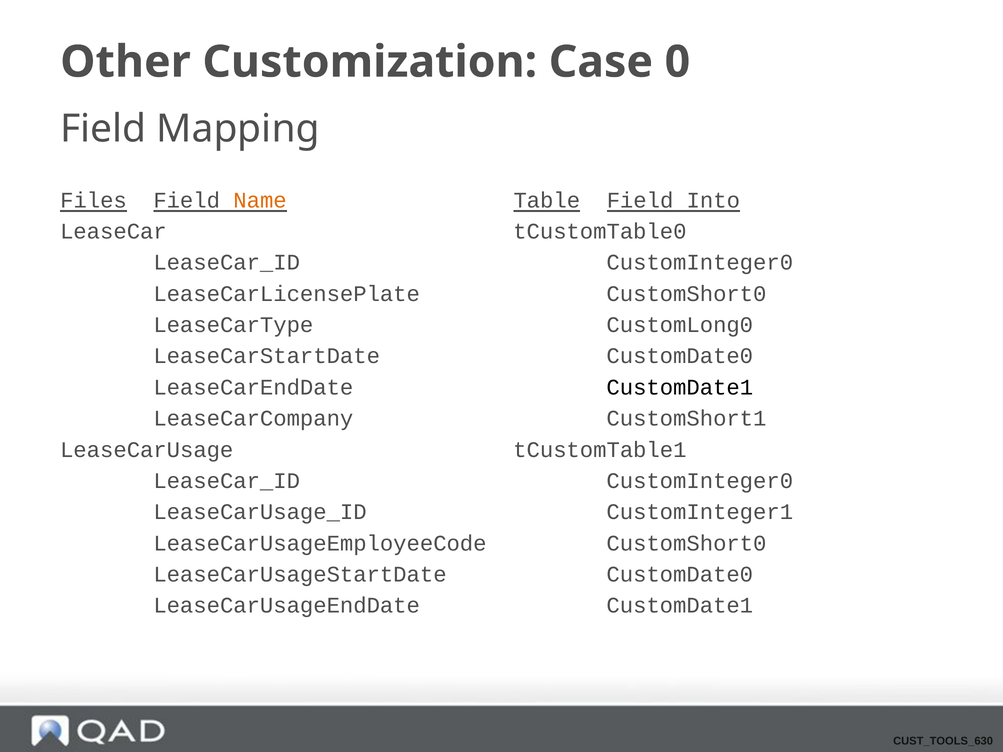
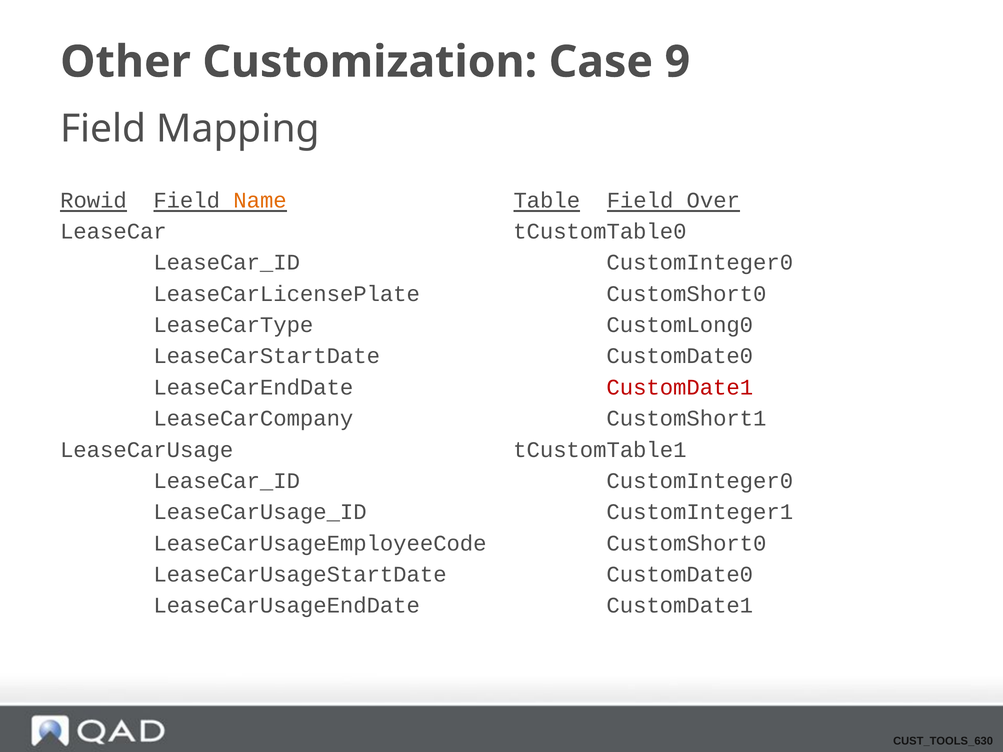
0: 0 -> 9
Files: Files -> Rowid
Into: Into -> Over
CustomDate1 at (680, 387) colour: black -> red
